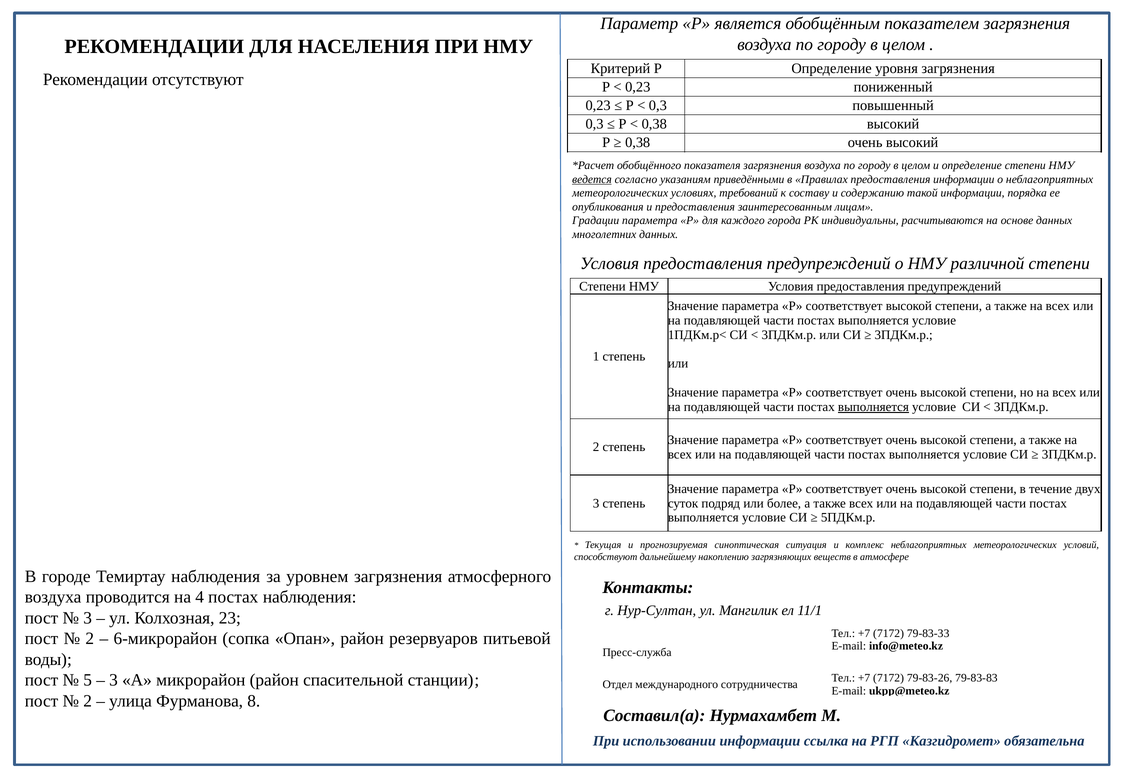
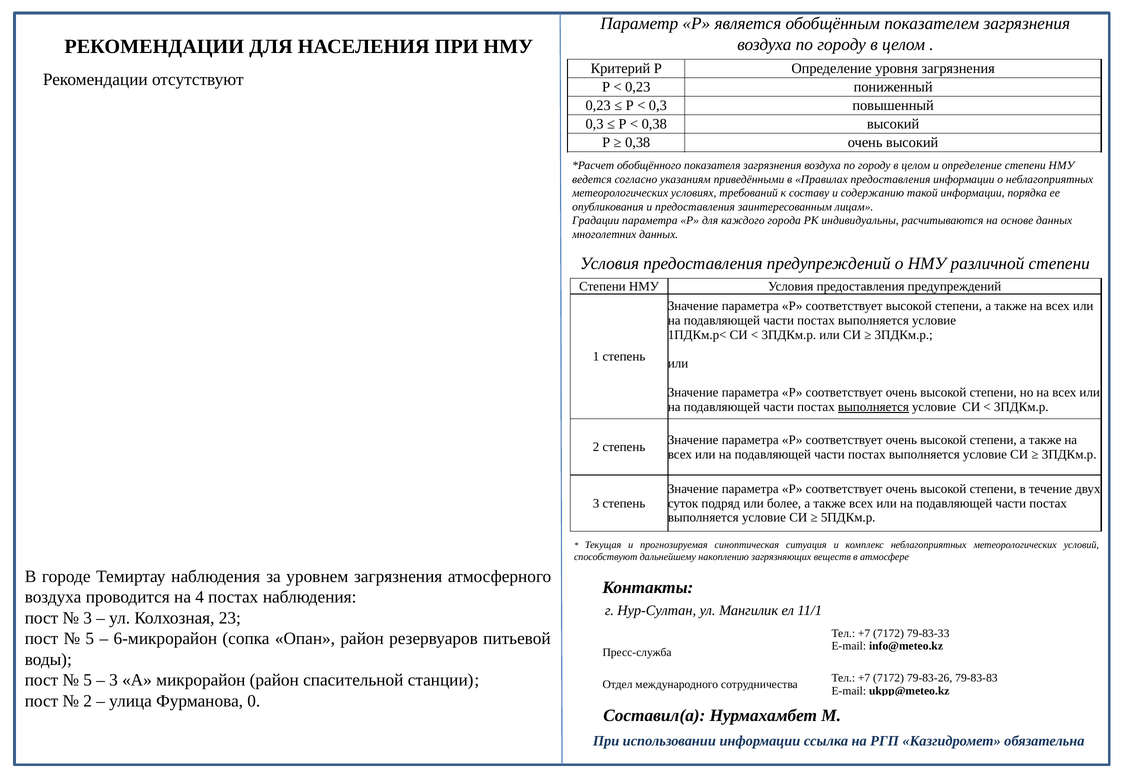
ведется underline: present -> none
2 at (90, 639): 2 -> 5
8: 8 -> 0
